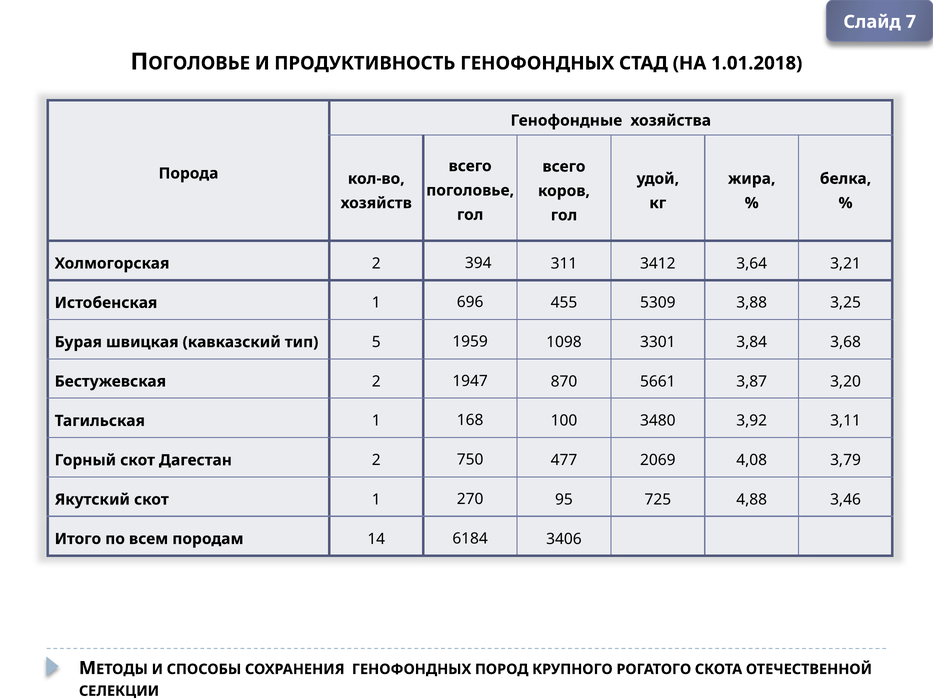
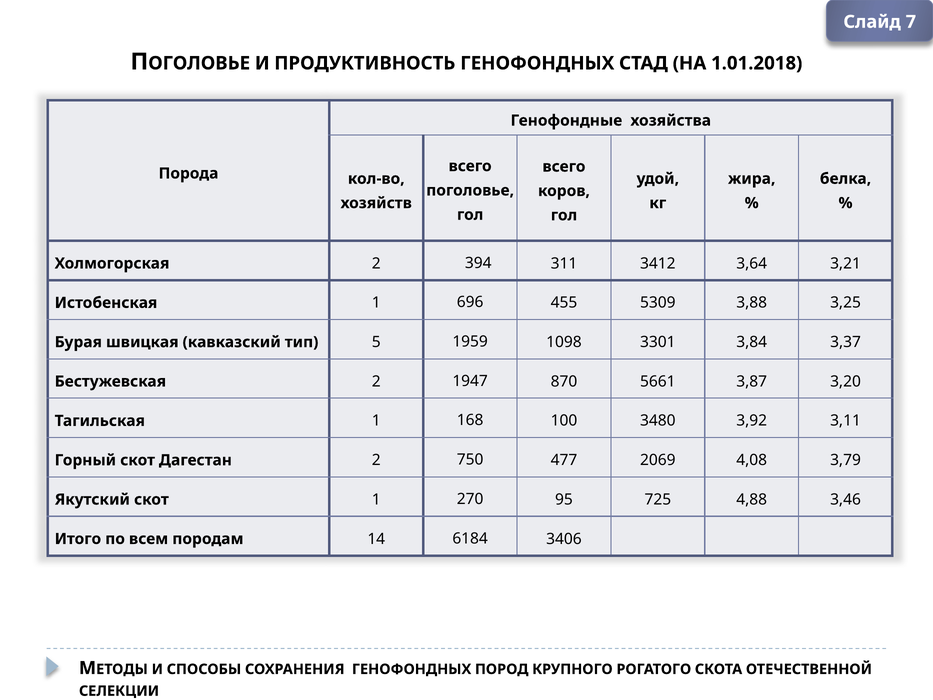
3,68: 3,68 -> 3,37
